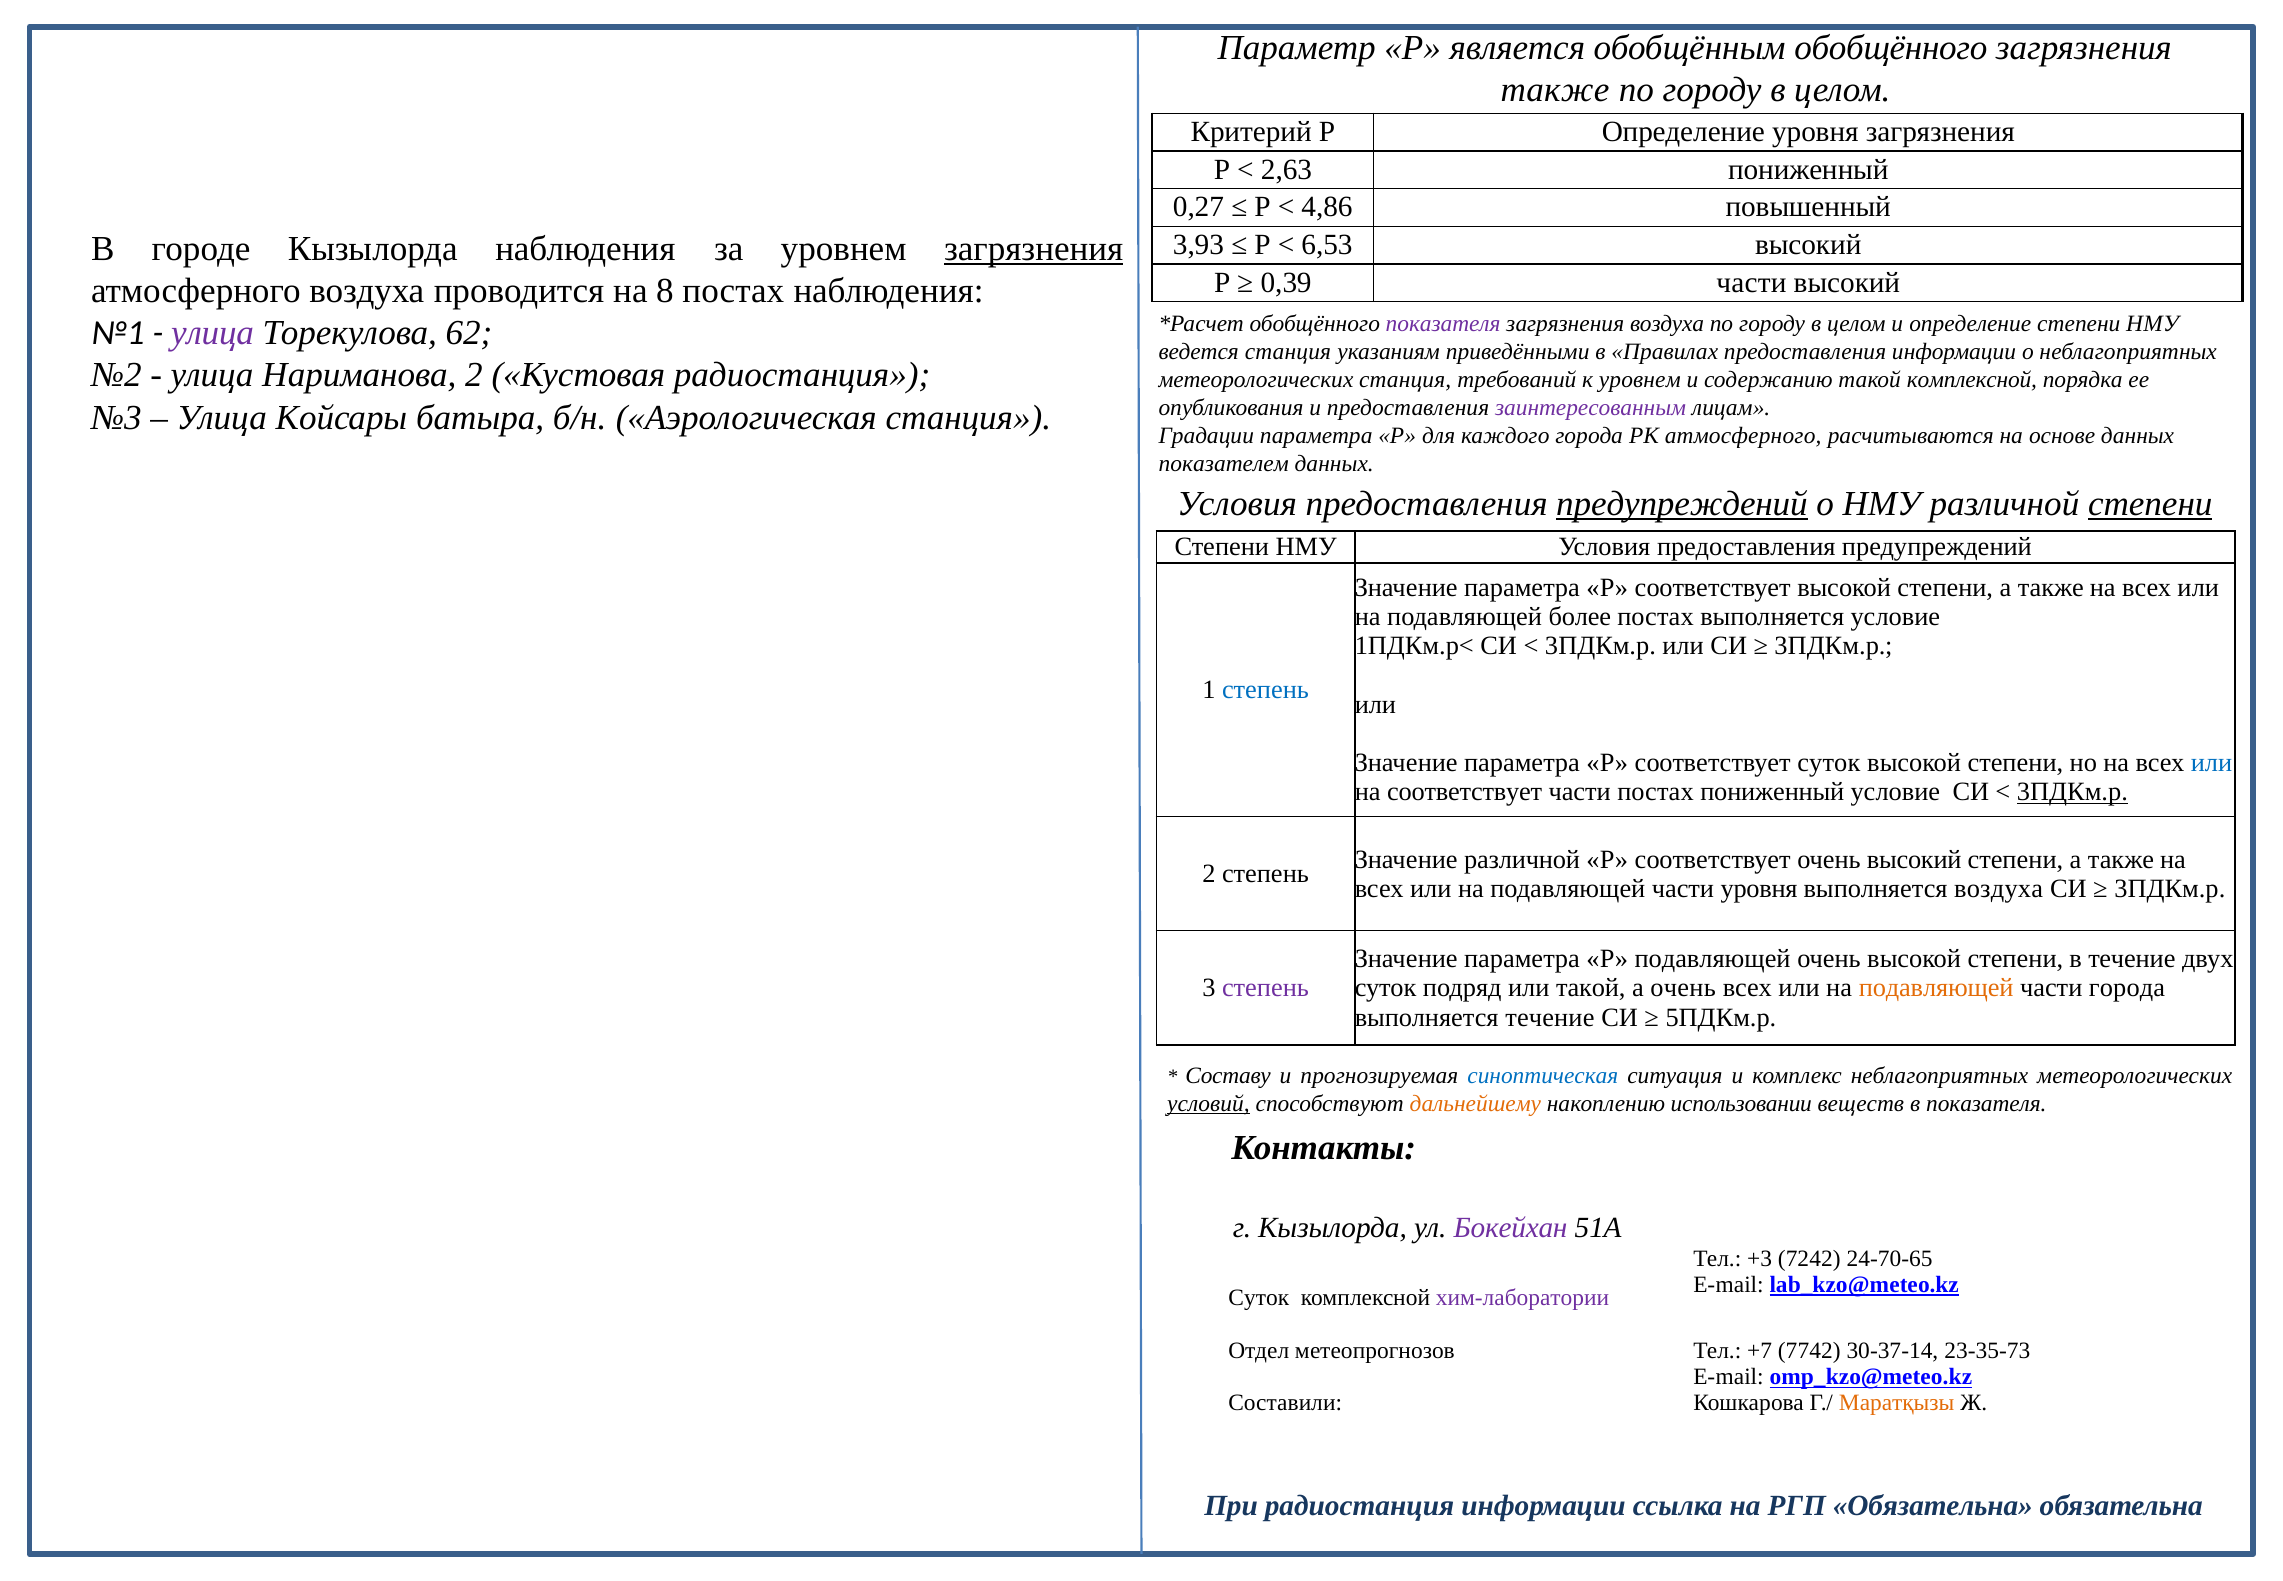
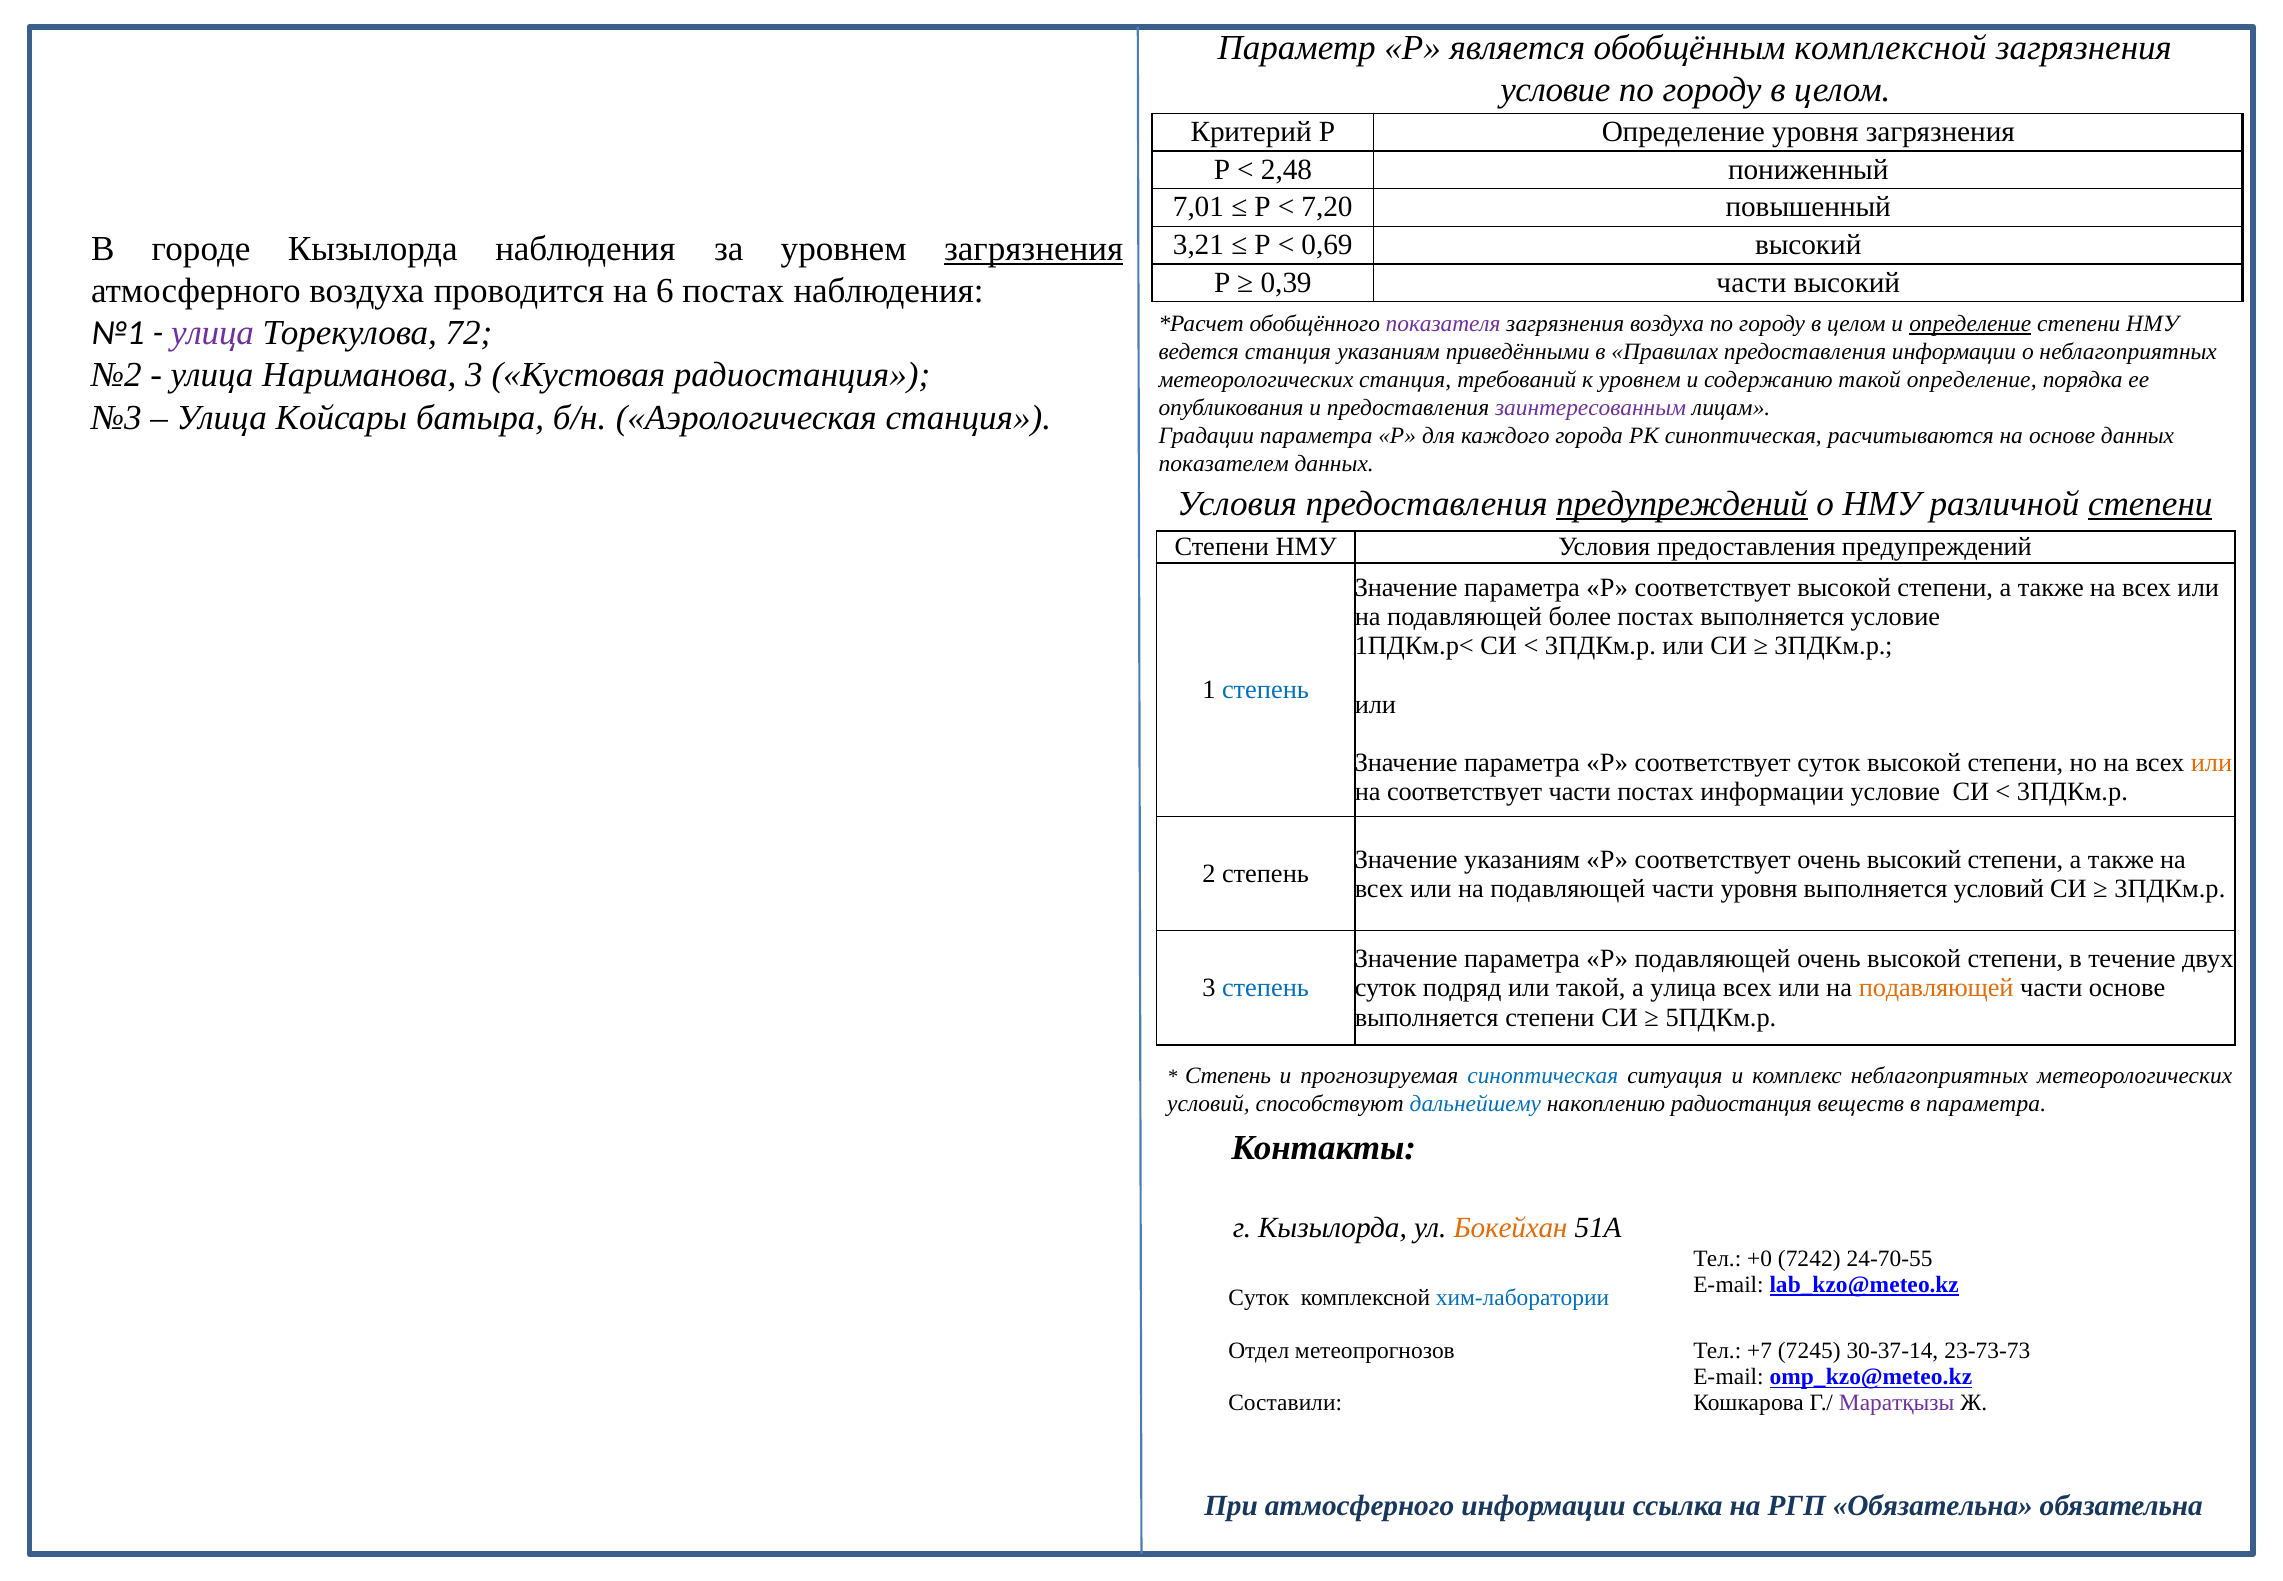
обобщённым обобщённого: обобщённого -> комплексной
также at (1555, 90): также -> условие
2,63: 2,63 -> 2,48
0,27: 0,27 -> 7,01
4,86: 4,86 -> 7,20
3,93: 3,93 -> 3,21
6,53: 6,53 -> 0,69
8: 8 -> 6
определение at (1970, 324) underline: none -> present
62: 62 -> 72
Нариманова 2: 2 -> 3
такой комплексной: комплексной -> определение
РК атмосферного: атмосферного -> синоптическая
или at (2212, 763) colour: blue -> orange
постах пониженный: пониженный -> информации
3ПДКм.р at (2072, 792) underline: present -> none
Значение различной: различной -> указаниям
выполняется воздуха: воздуха -> условий
степень at (1265, 988) colour: purple -> blue
а очень: очень -> улица
части города: города -> основе
выполняется течение: течение -> степени
Составу at (1228, 1075): Составу -> Степень
условий at (1208, 1103) underline: present -> none
дальнейшему colour: orange -> blue
накоплению использовании: использовании -> радиостанция
в показателя: показателя -> параметра
Бокейхан colour: purple -> orange
+3: +3 -> +0
24-70-65: 24-70-65 -> 24-70-55
хим-лаборатории colour: purple -> blue
7742: 7742 -> 7245
23-35-73: 23-35-73 -> 23-73-73
Маратқызы colour: orange -> purple
При радиостанция: радиостанция -> атмосферного
